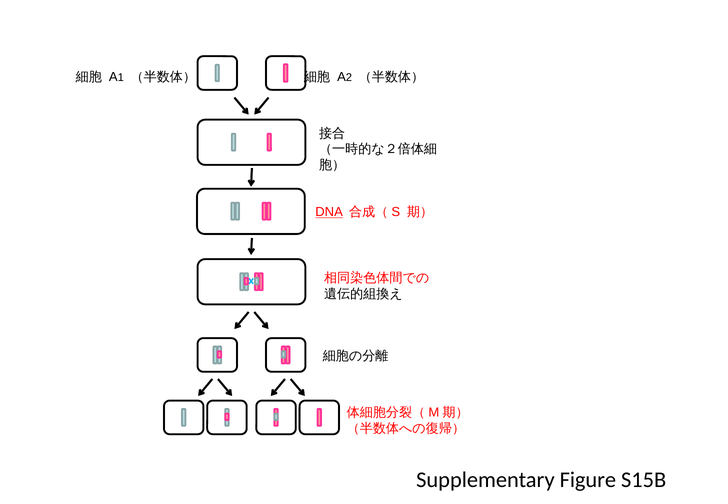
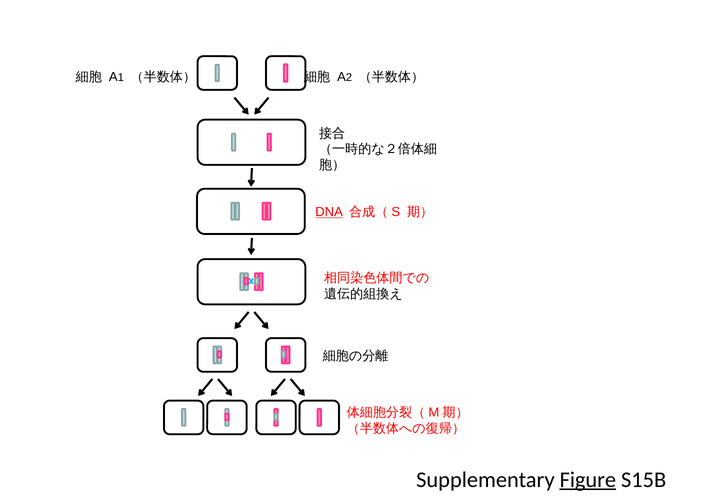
Figure underline: none -> present
